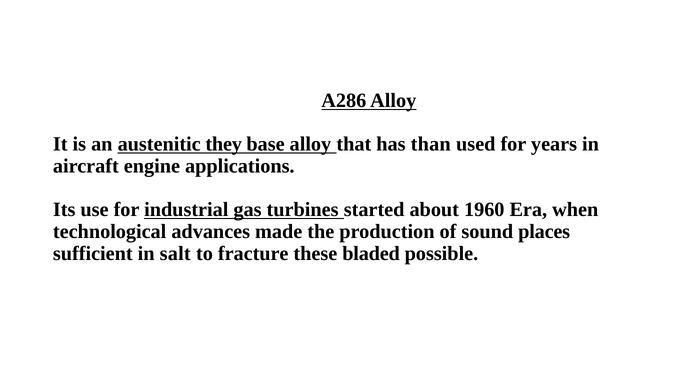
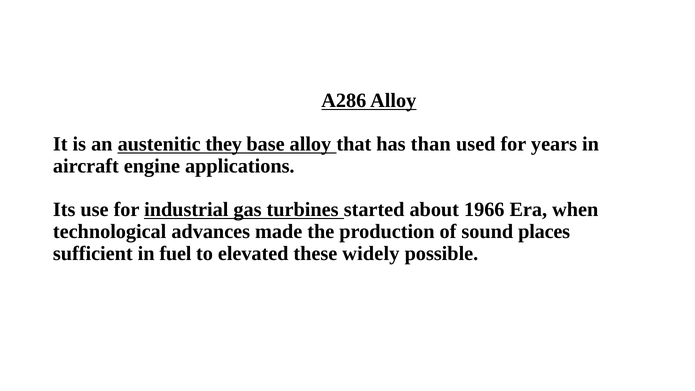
1960: 1960 -> 1966
salt: salt -> fuel
fracture: fracture -> elevated
bladed: bladed -> widely
